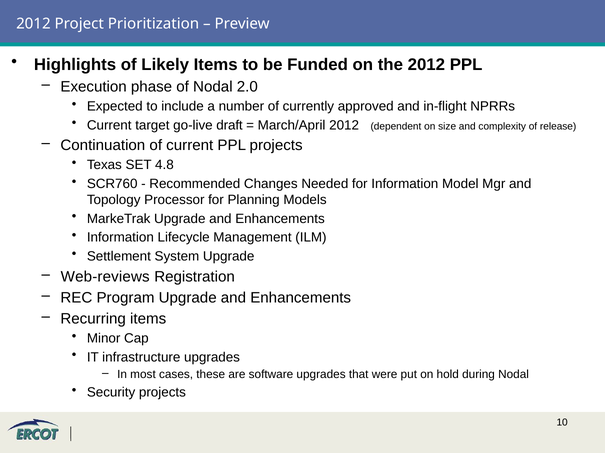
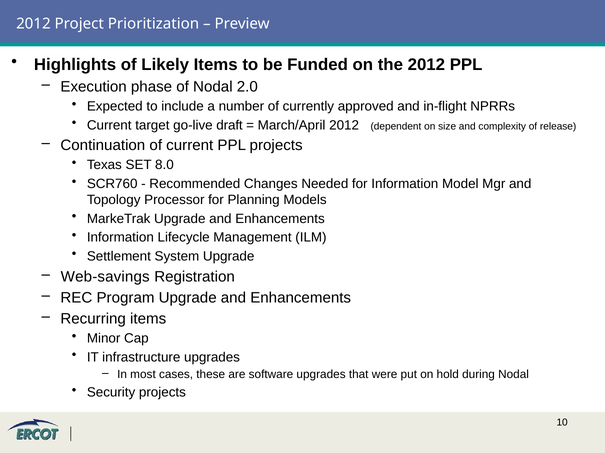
4.8: 4.8 -> 8.0
Web-reviews: Web-reviews -> Web-savings
